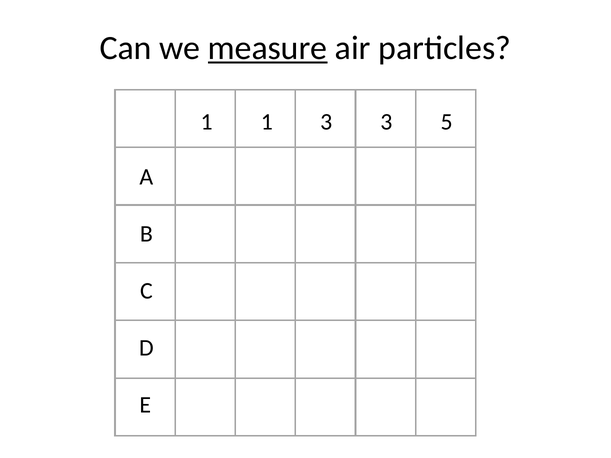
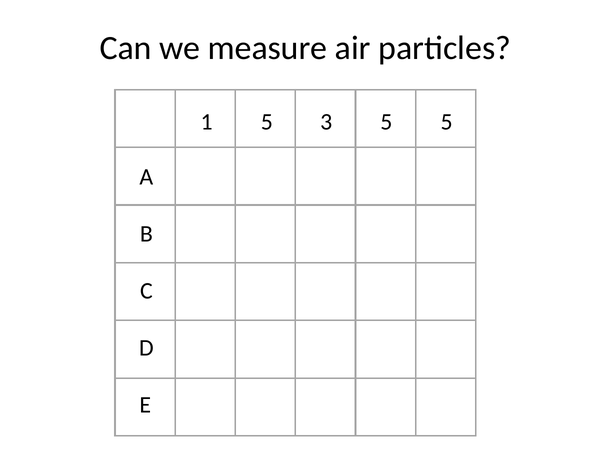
measure underline: present -> none
1 1: 1 -> 5
3 3: 3 -> 5
